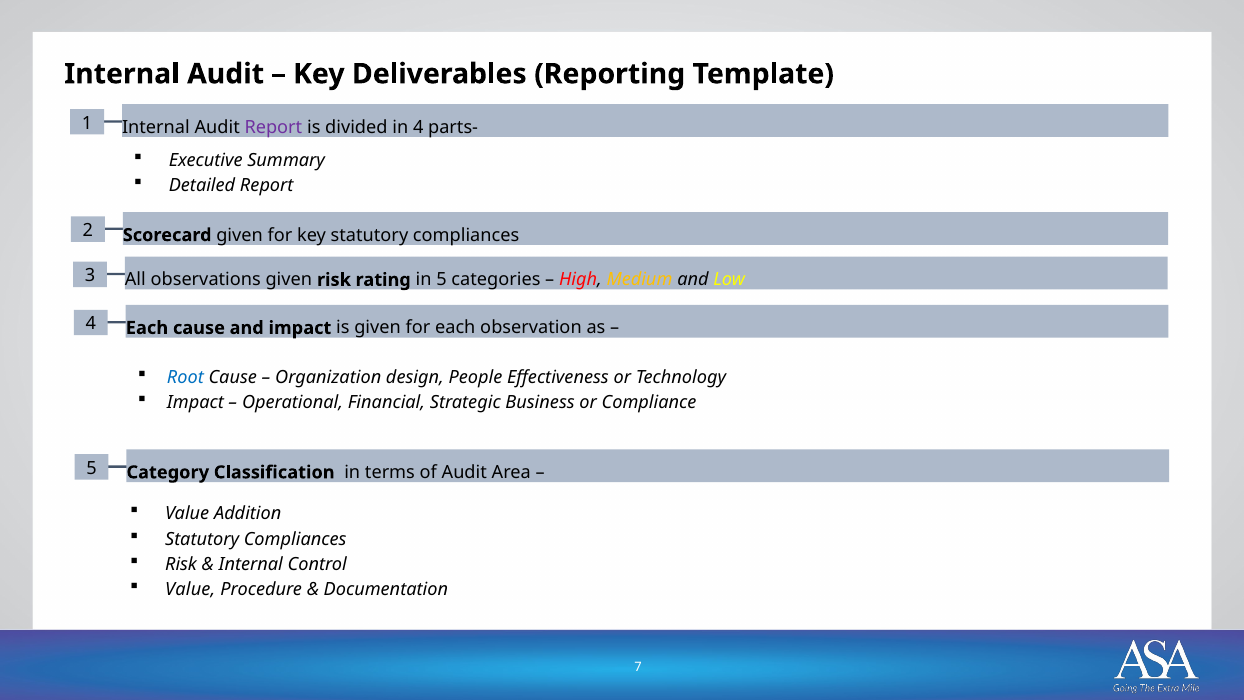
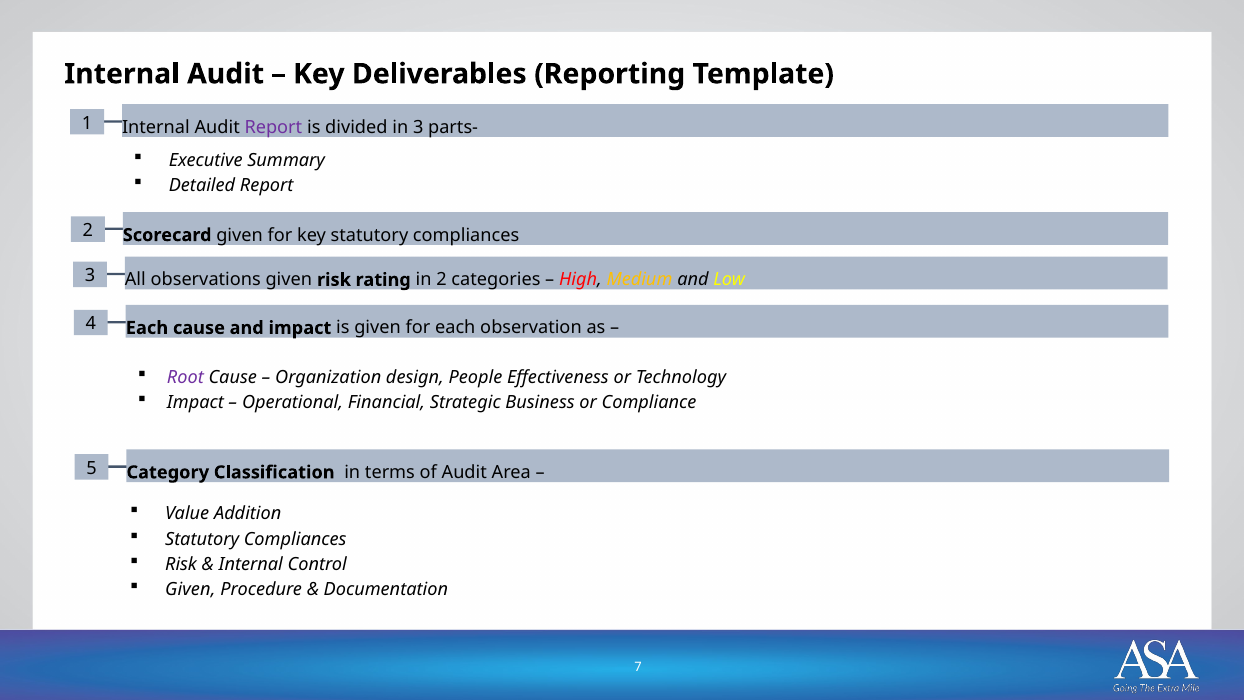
in 4: 4 -> 3
in 5: 5 -> 2
Root colour: blue -> purple
Value at (190, 590): Value -> Given
